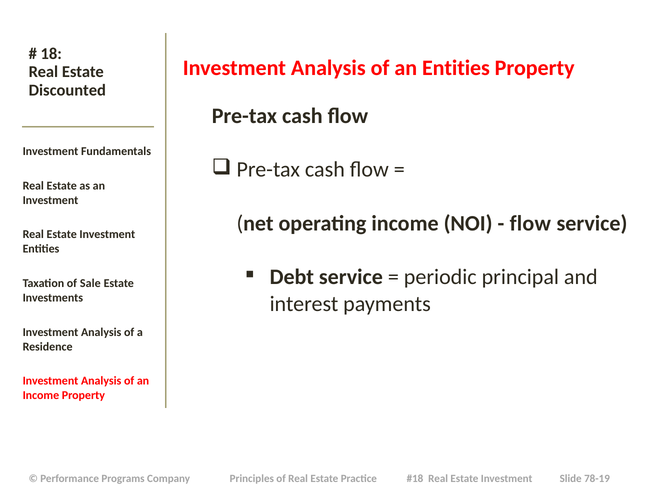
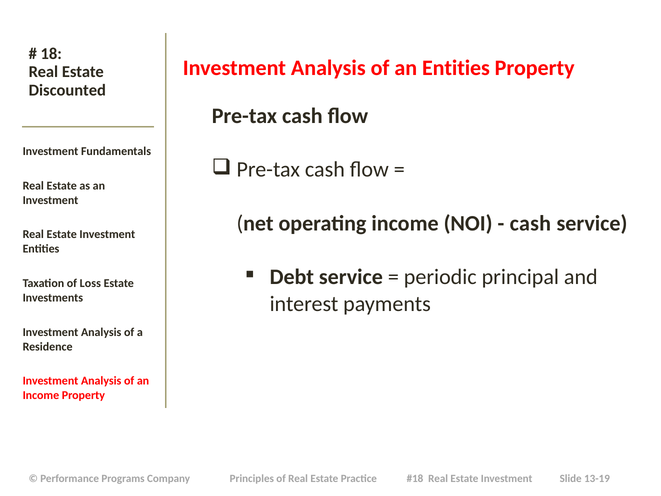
flow at (530, 223): flow -> cash
Sale: Sale -> Loss
78-19: 78-19 -> 13-19
